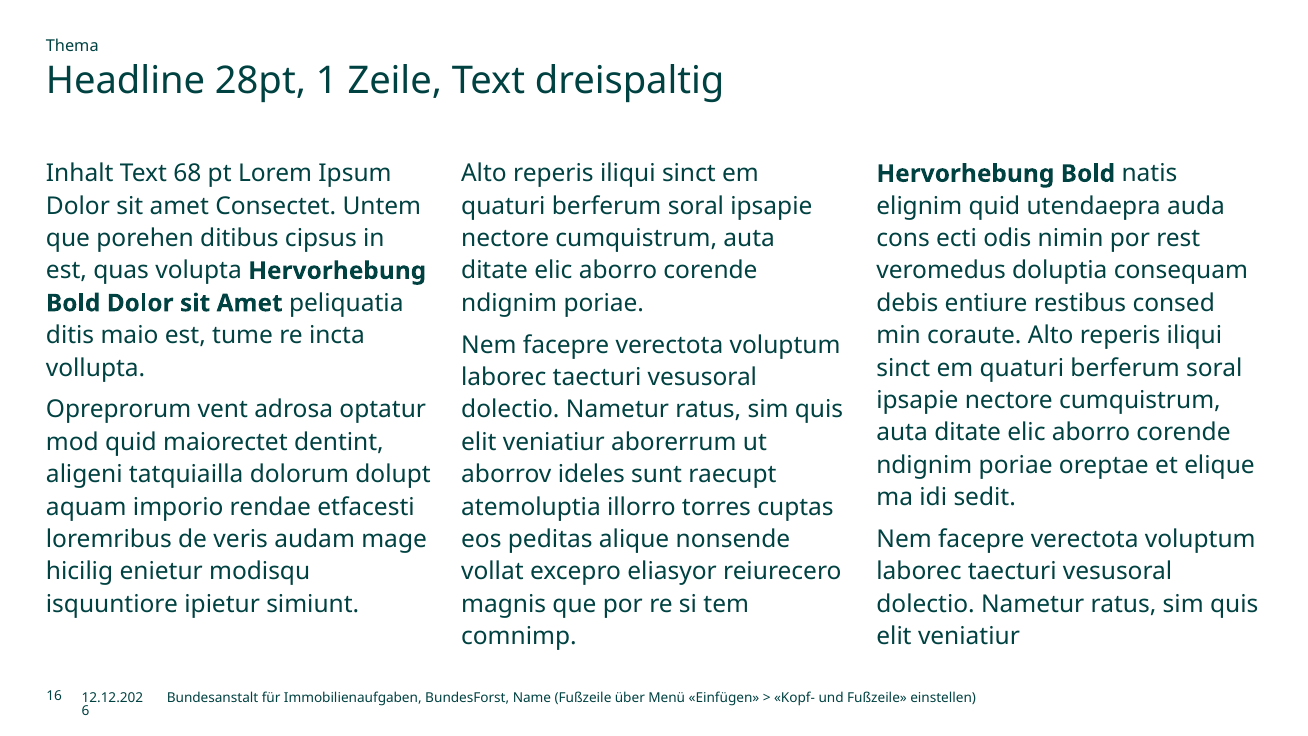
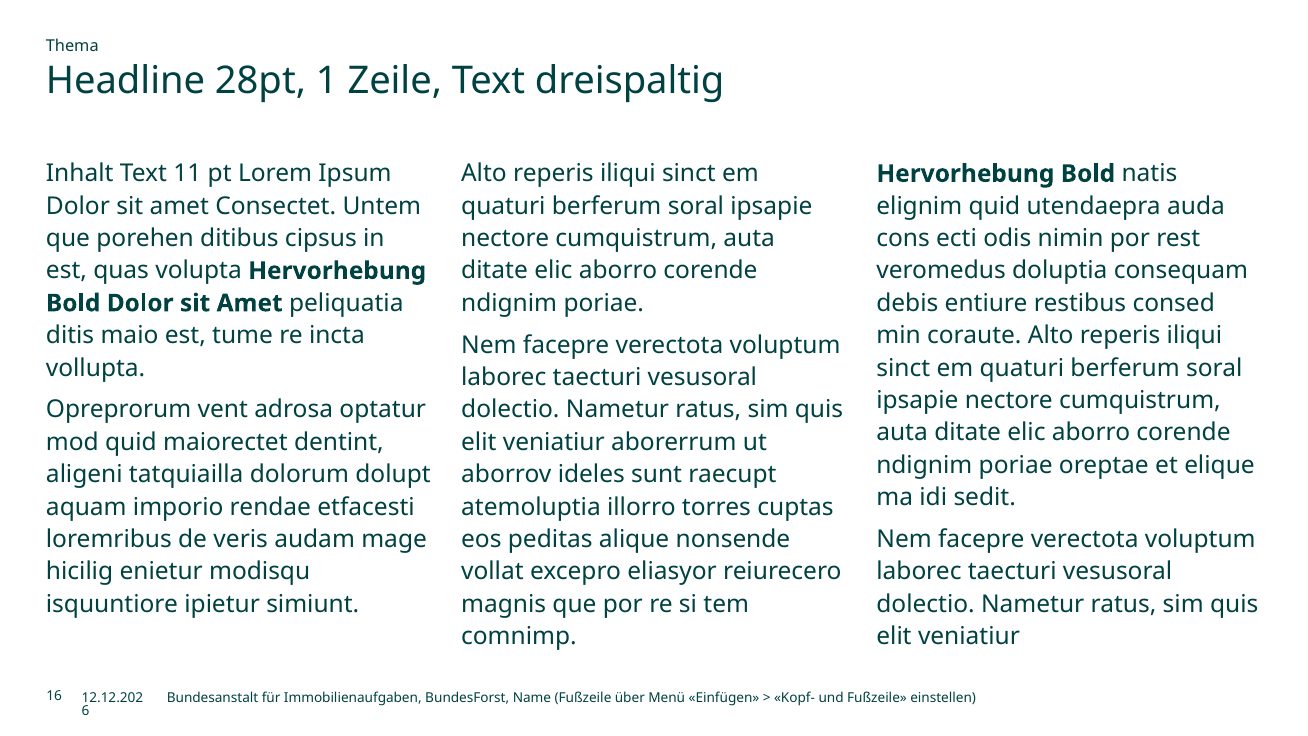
68: 68 -> 11
